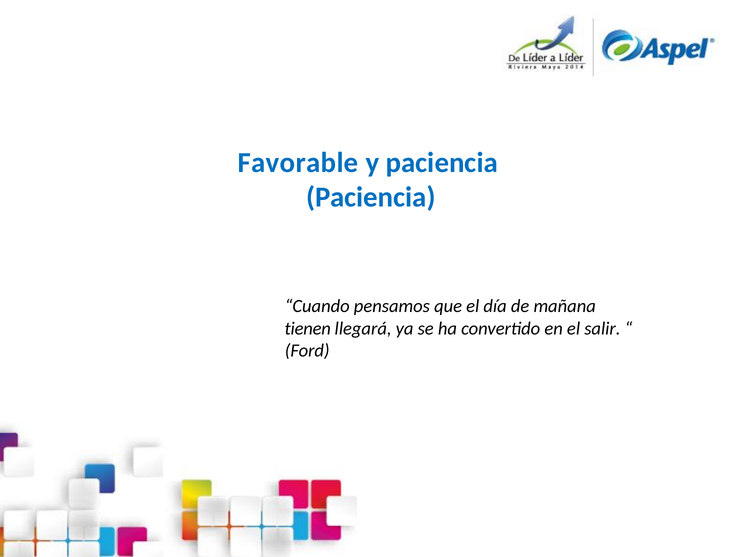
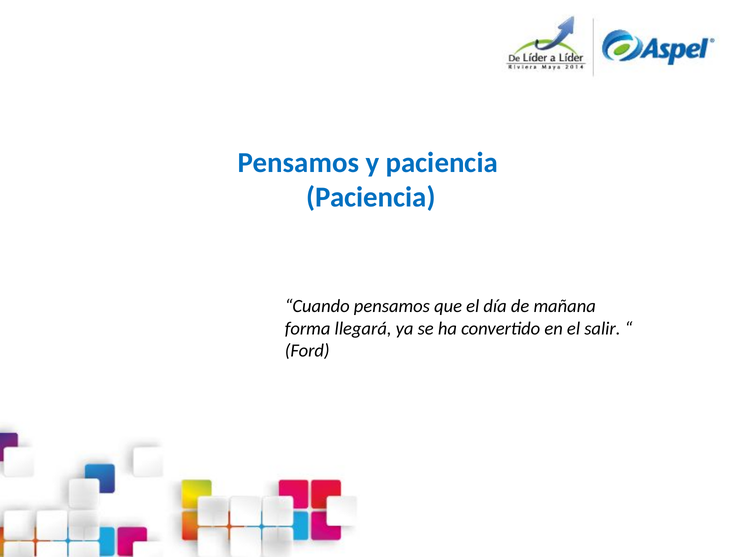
Favorable at (298, 163): Favorable -> Pensamos
tienen: tienen -> forma
